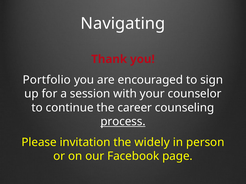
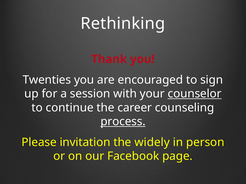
Navigating: Navigating -> Rethinking
Portfolio: Portfolio -> Twenties
counselor underline: none -> present
